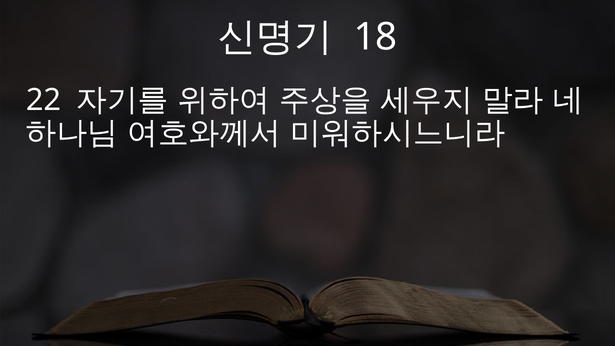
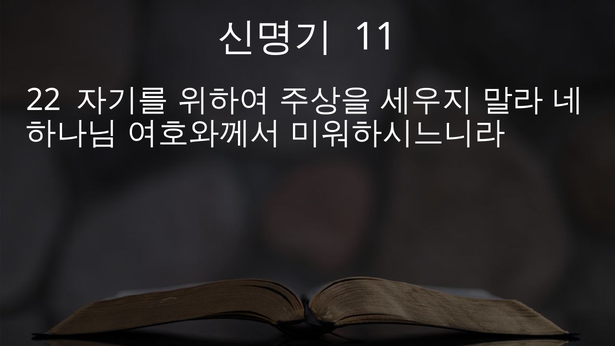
18: 18 -> 11
